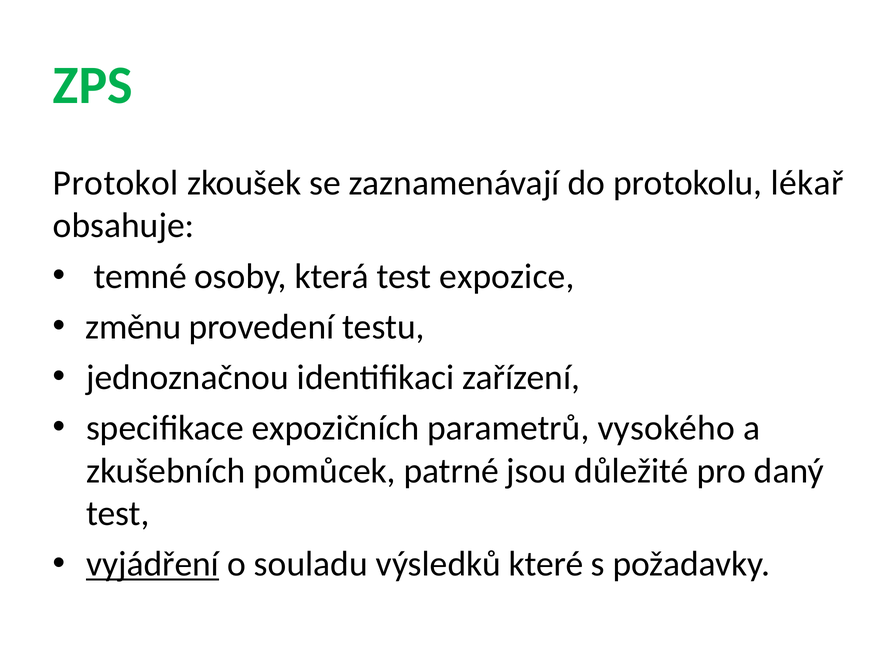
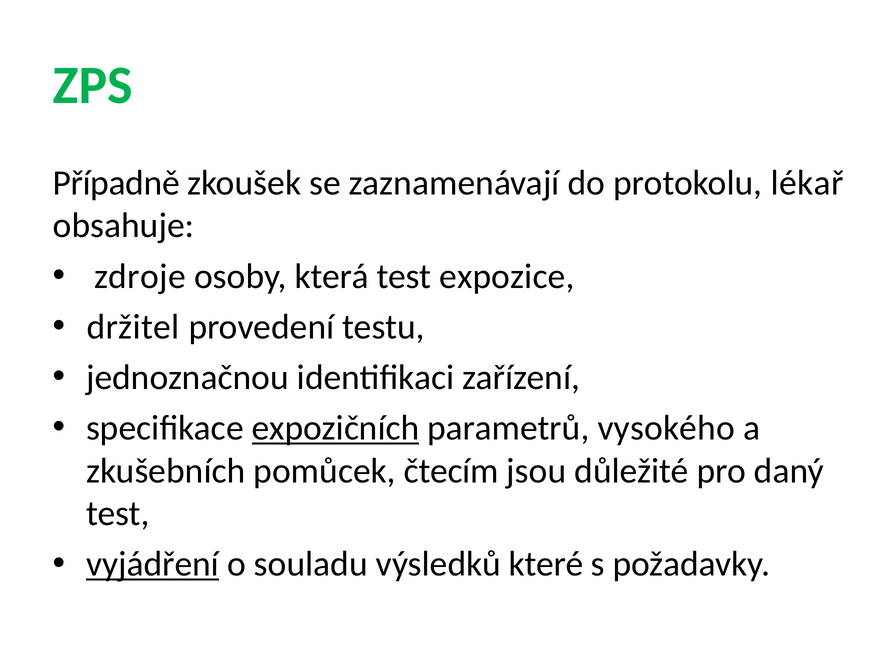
Protokol: Protokol -> Případně
temné: temné -> zdroje
změnu: změnu -> držitel
expozičních underline: none -> present
patrné: patrné -> čtecím
